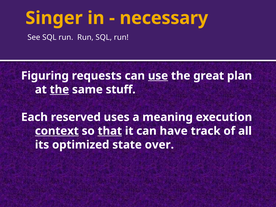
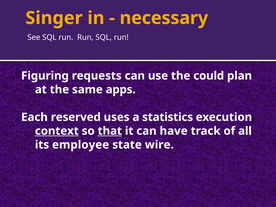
use underline: present -> none
great: great -> could
the at (59, 90) underline: present -> none
stuff: stuff -> apps
meaning: meaning -> statistics
optimized: optimized -> employee
over: over -> wire
